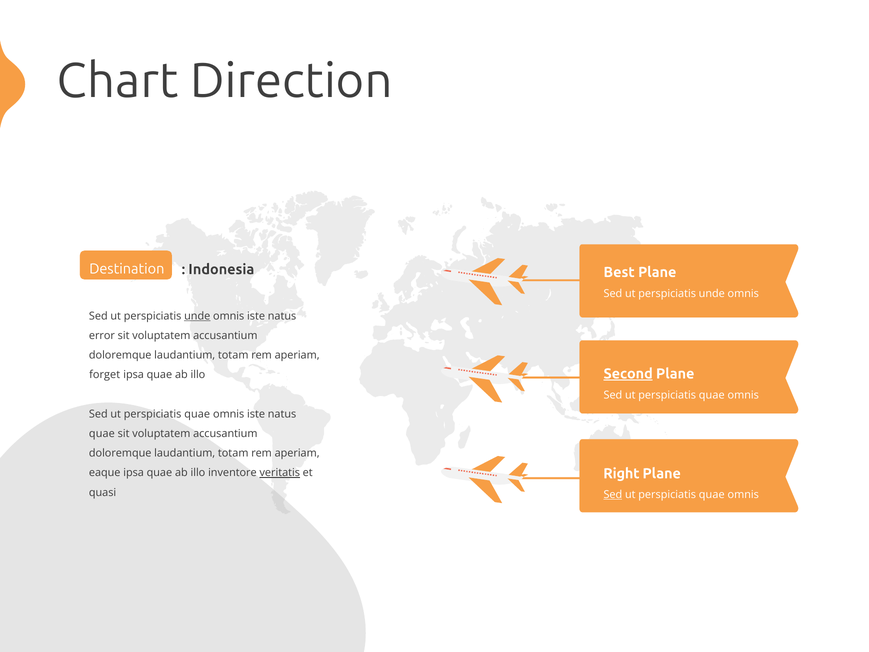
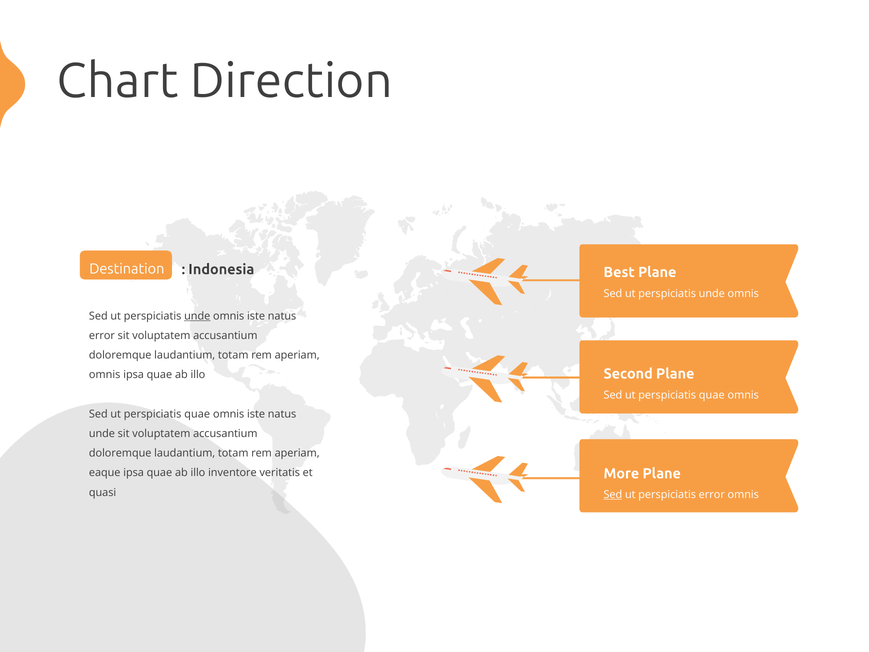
Second underline: present -> none
forget at (105, 375): forget -> omnis
quae at (102, 433): quae -> unde
Right: Right -> More
veritatis underline: present -> none
quae at (712, 495): quae -> error
